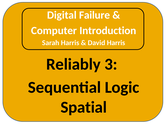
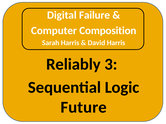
Introduction: Introduction -> Composition
Spatial: Spatial -> Future
